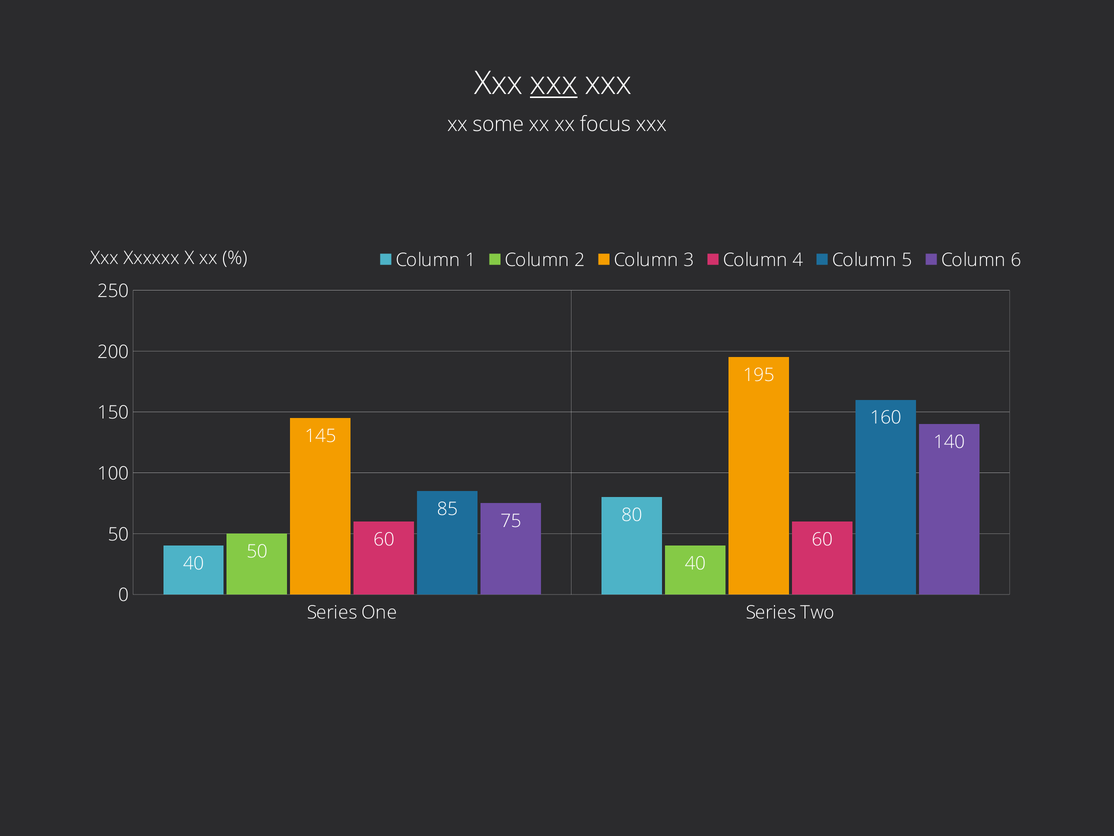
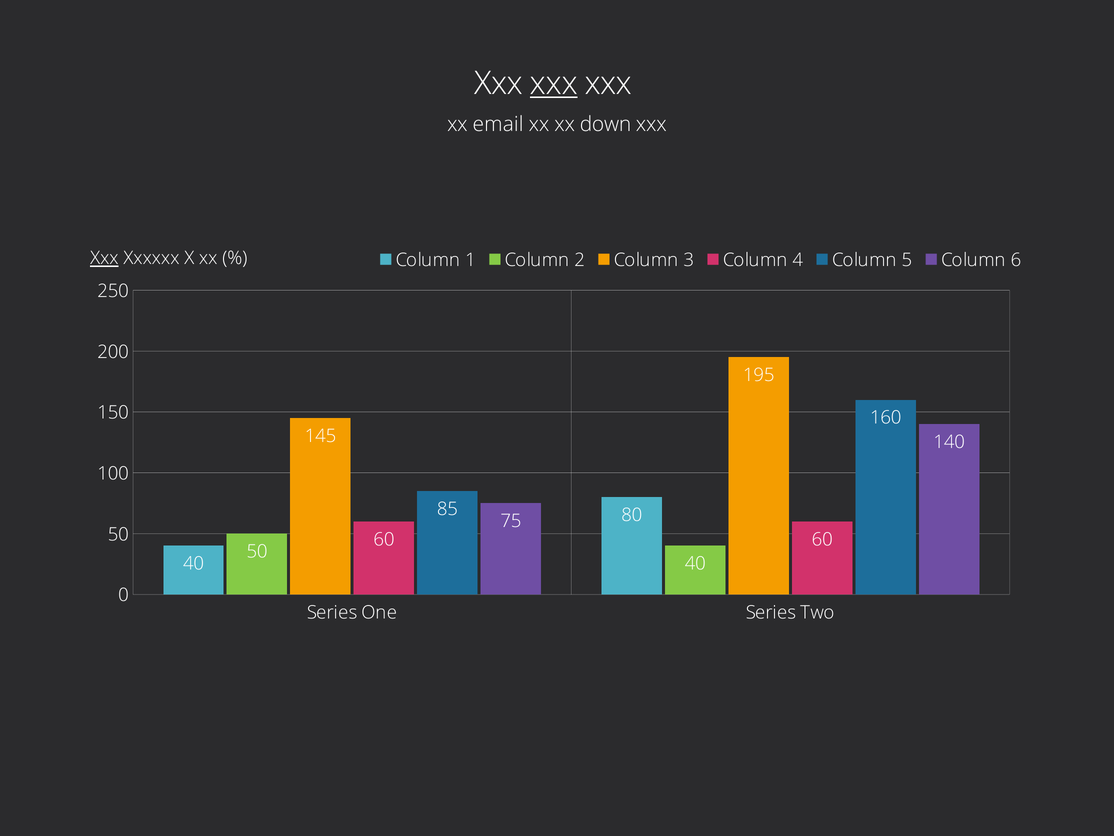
some: some -> email
focus: focus -> down
Xxx at (104, 258) underline: none -> present
